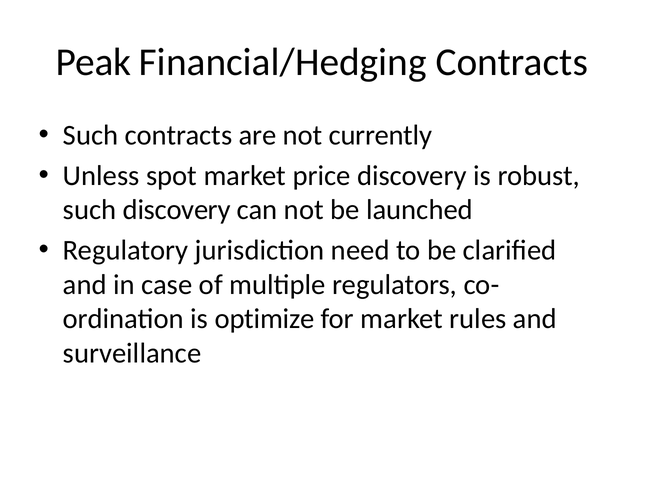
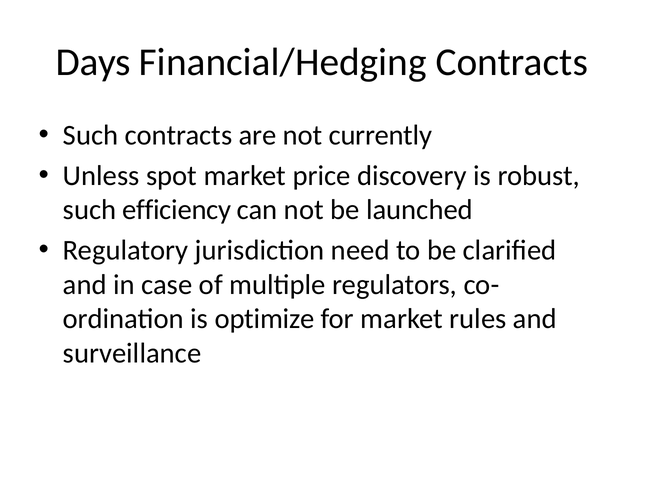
Peak: Peak -> Days
such discovery: discovery -> efficiency
